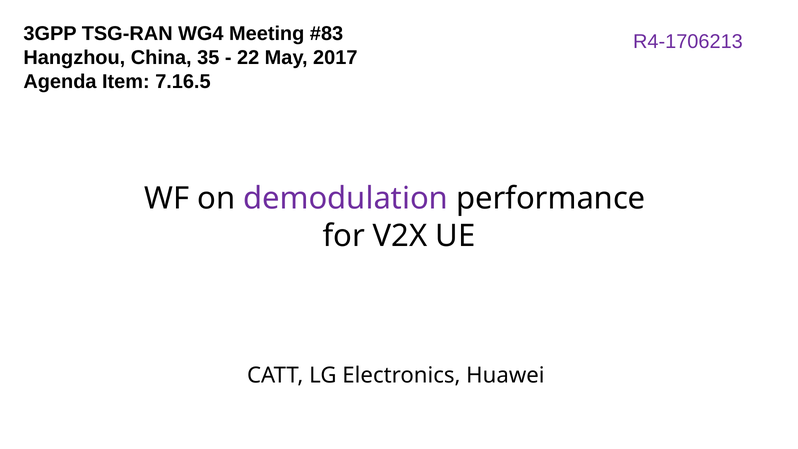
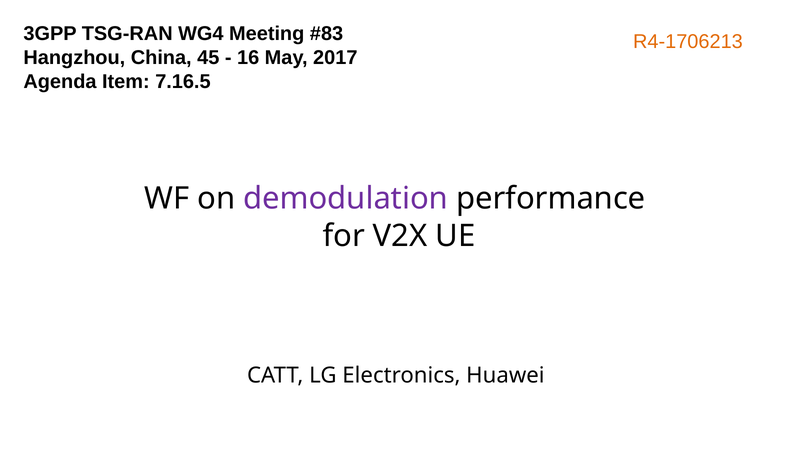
R4-1706213 colour: purple -> orange
35: 35 -> 45
22: 22 -> 16
